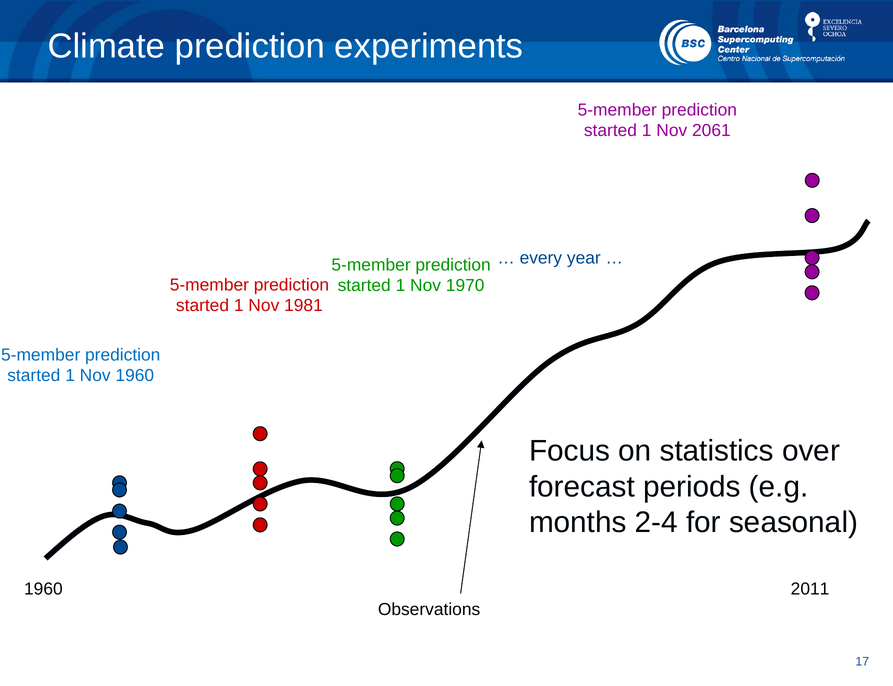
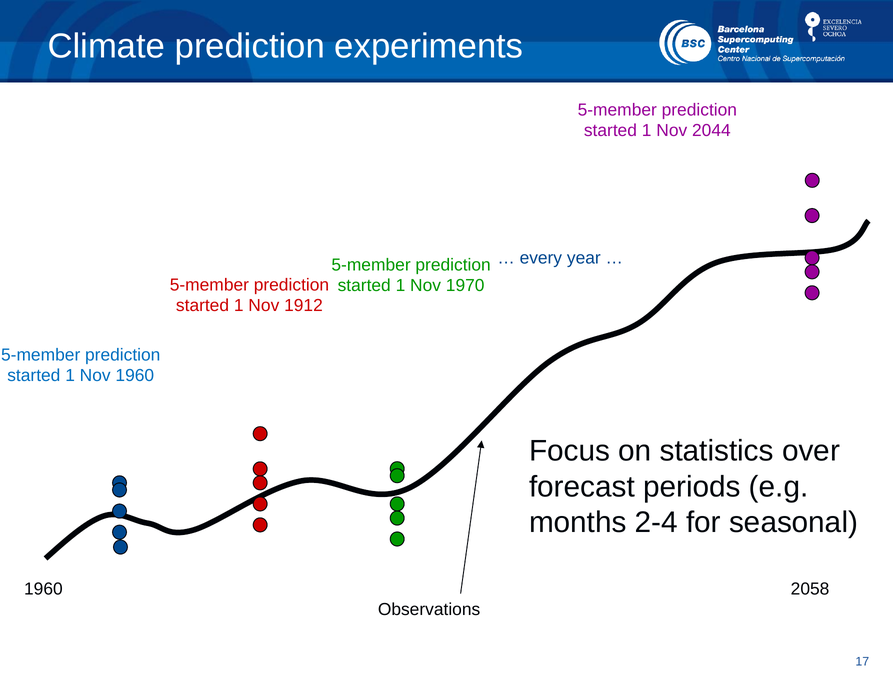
2061: 2061 -> 2044
1981: 1981 -> 1912
2011: 2011 -> 2058
